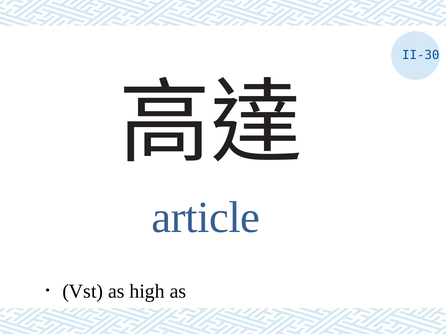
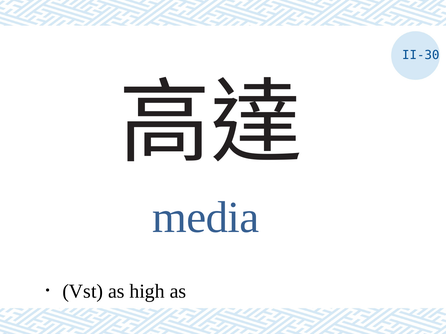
article: article -> media
